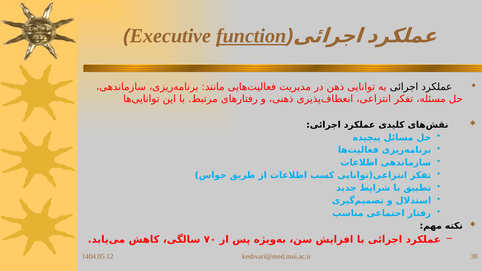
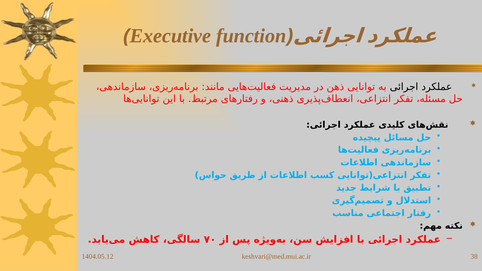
function underline: present -> none
